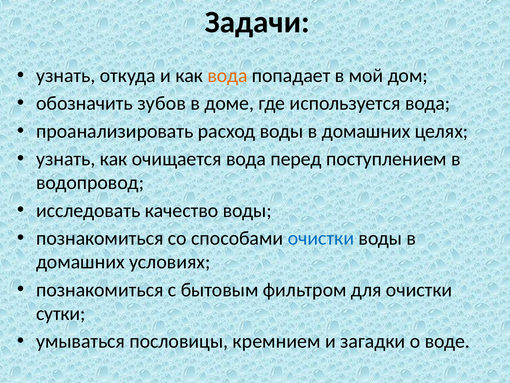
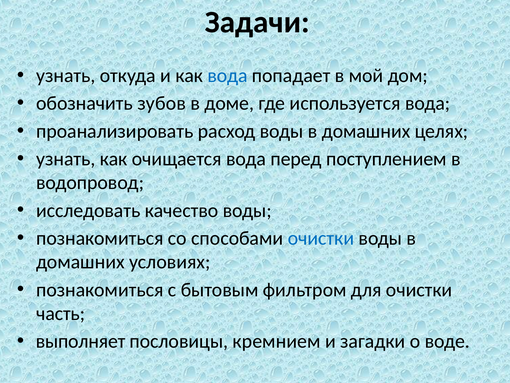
вода at (228, 76) colour: orange -> blue
сутки: сутки -> часть
умываться: умываться -> выполняет
